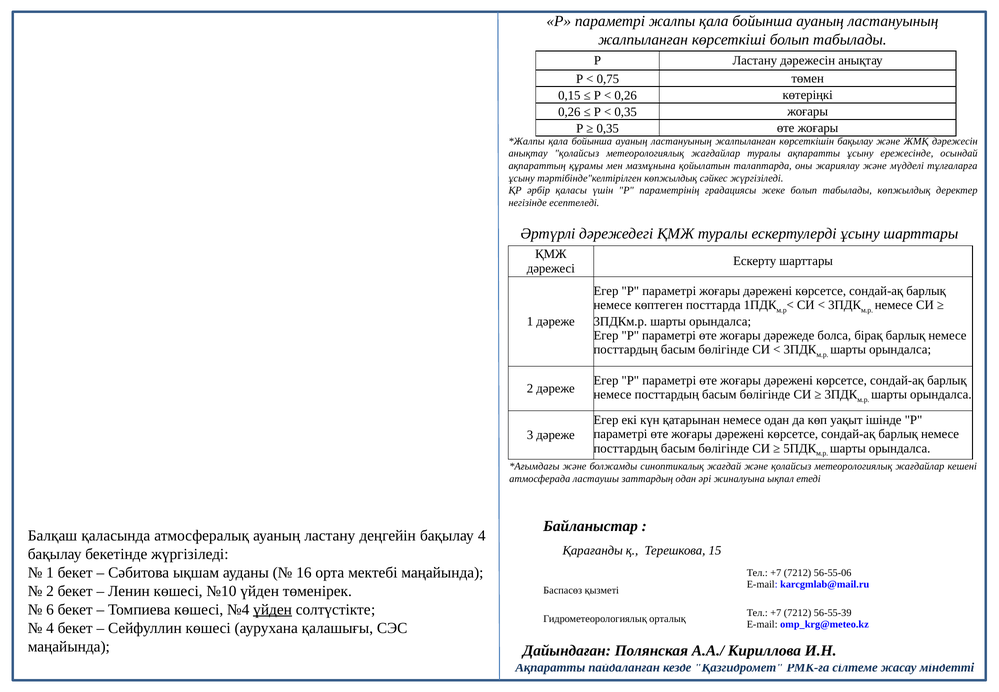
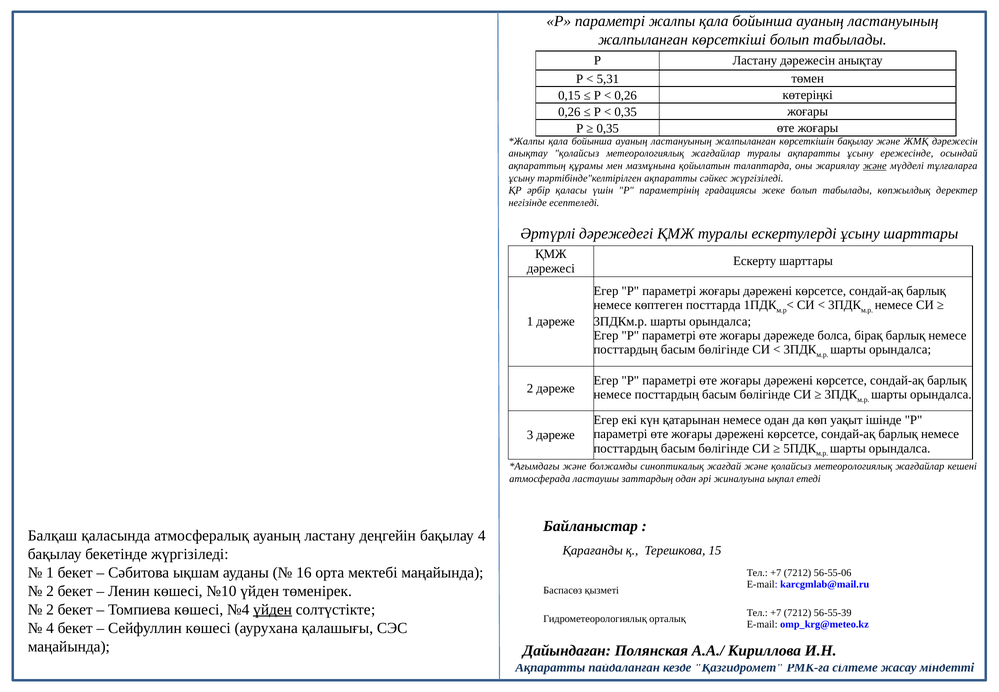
0,75: 0,75 -> 5,31
және at (875, 166) underline: none -> present
тәртібінде"келтірілген көпжылдық: көпжылдық -> ақпаратты
6 at (50, 609): 6 -> 2
